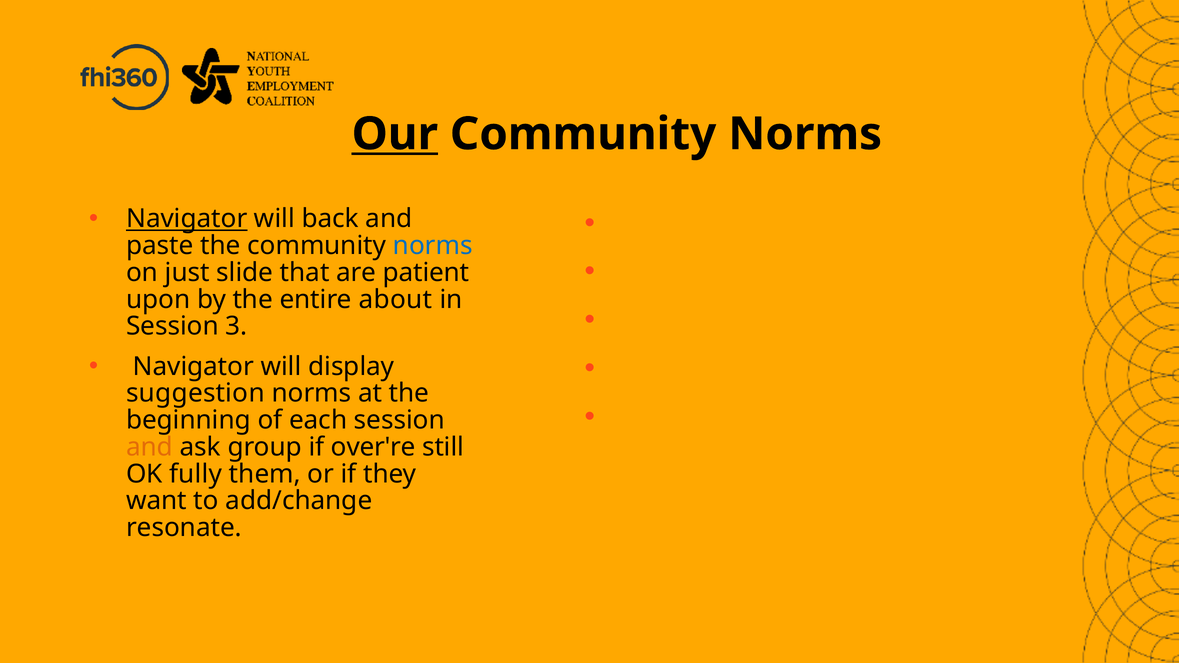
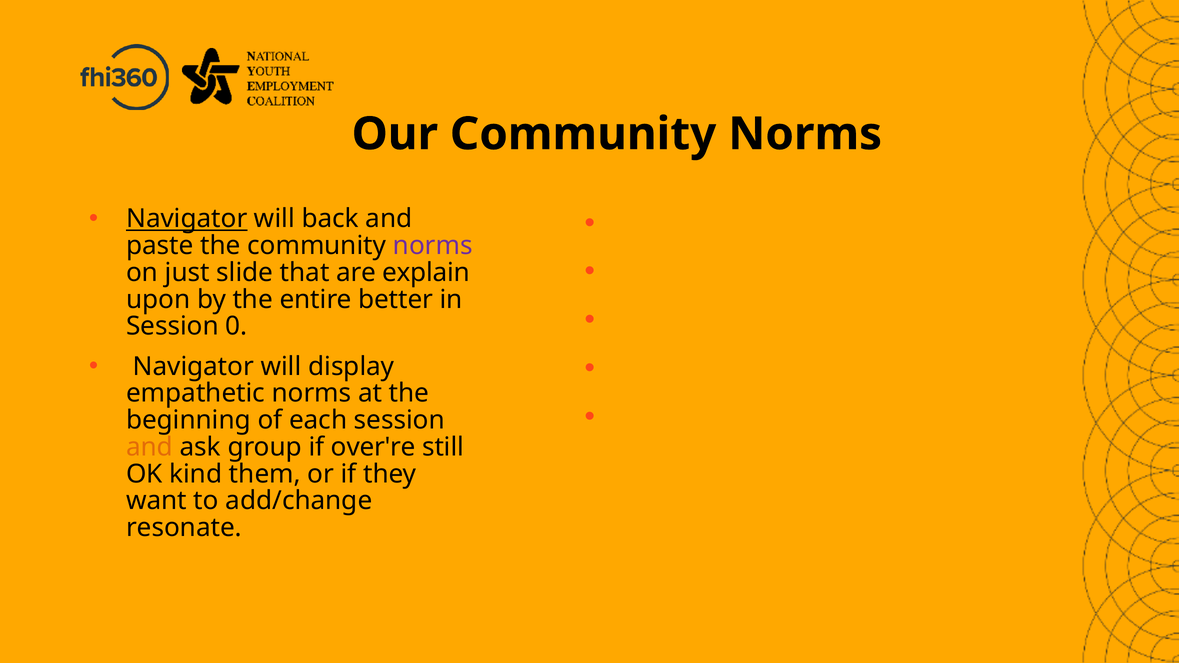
Our underline: present -> none
norms at (433, 246) colour: blue -> purple
patient: patient -> explain
about: about -> better
3: 3 -> 0
suggestion: suggestion -> empathetic
fully: fully -> kind
